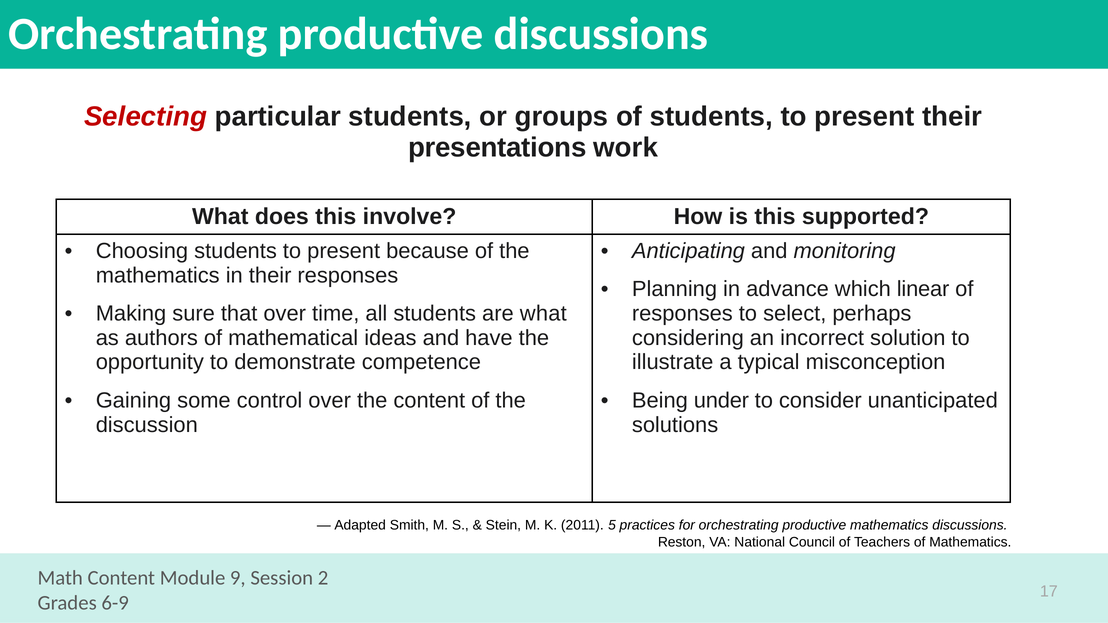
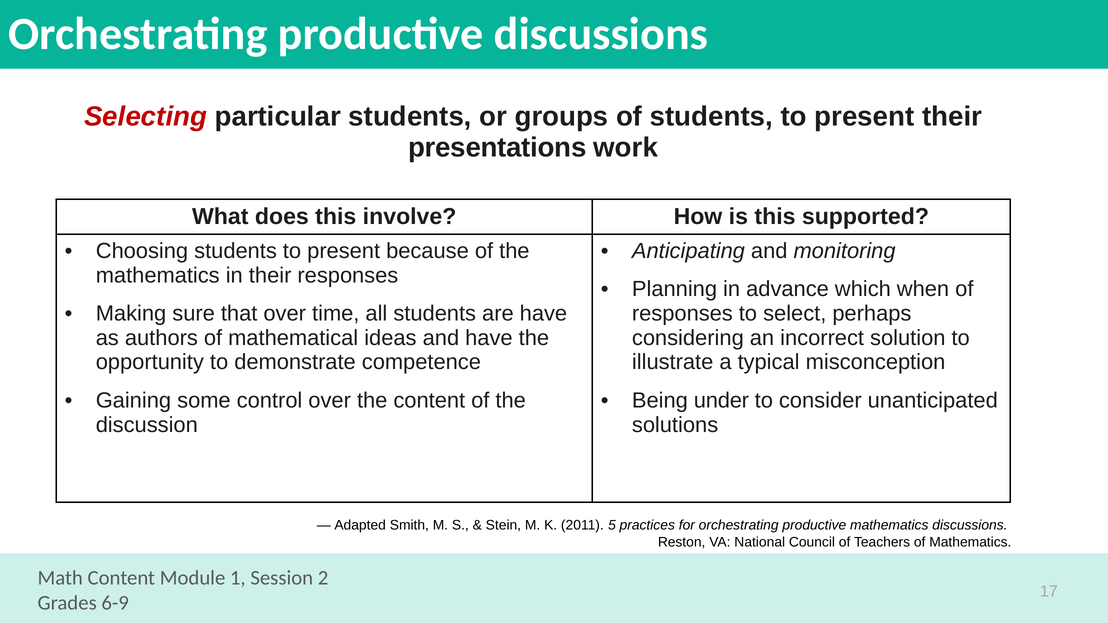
linear: linear -> when
are what: what -> have
9: 9 -> 1
